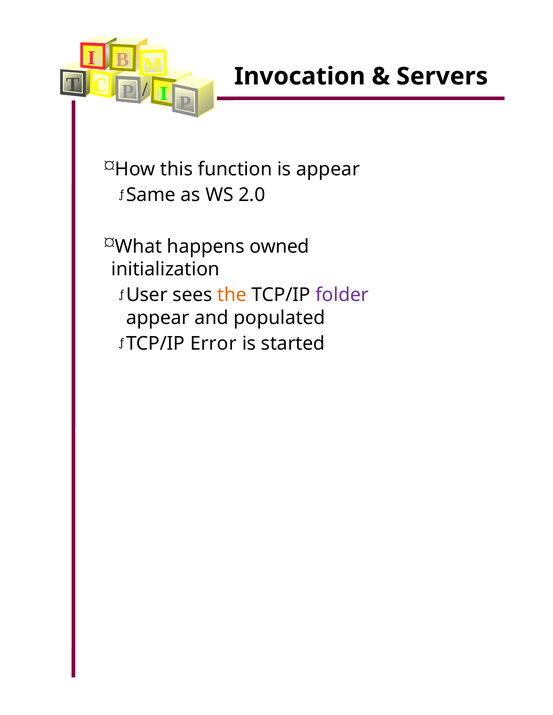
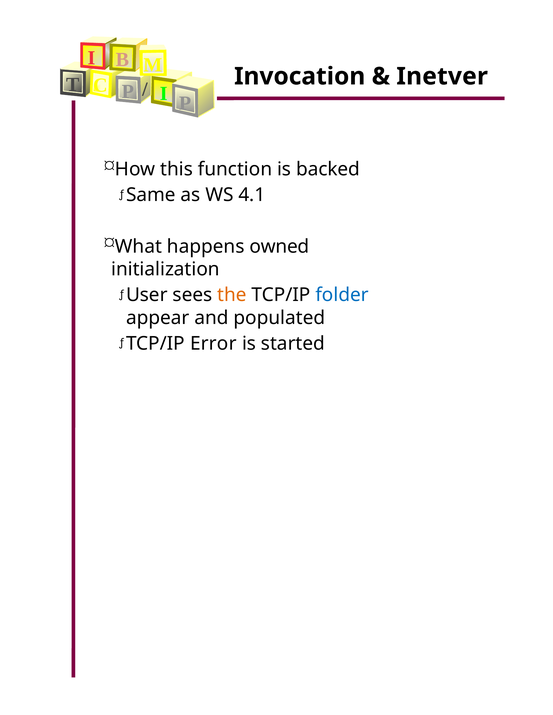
Servers: Servers -> Inetver
is appear: appear -> backed
2.0: 2.0 -> 4.1
folder colour: purple -> blue
